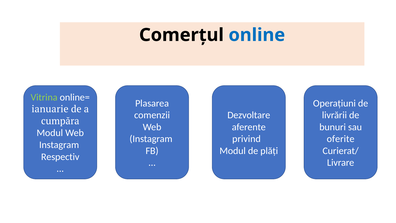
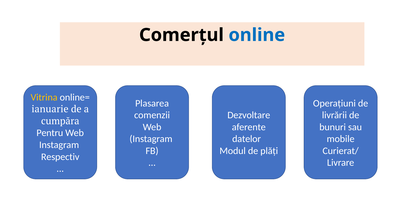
Vitrina colour: light green -> yellow
Modul at (50, 133): Modul -> Pentru
privind: privind -> datelor
oferite: oferite -> mobile
